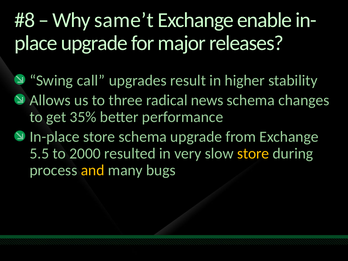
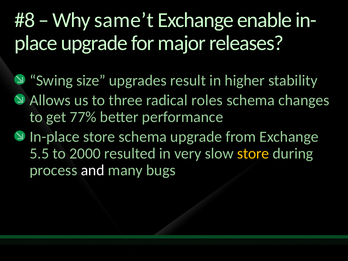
call: call -> size
news: news -> roles
35%: 35% -> 77%
and colour: yellow -> white
